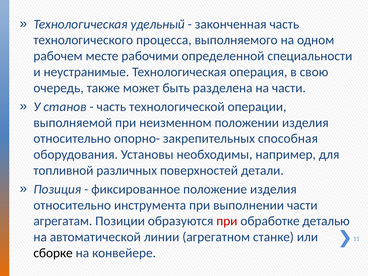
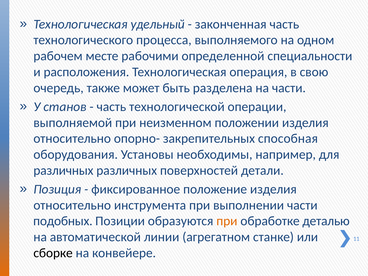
неустранимые: неустранимые -> расположения
топливной at (63, 170): топливной -> различных
агрегатам: агрегатам -> подобных
при at (227, 221) colour: red -> orange
